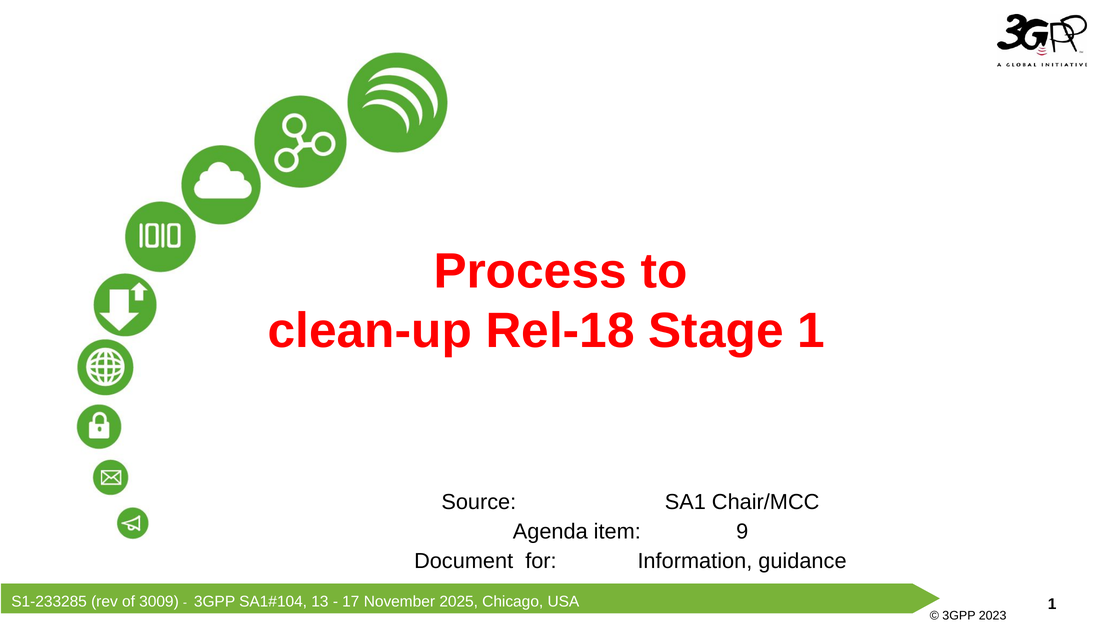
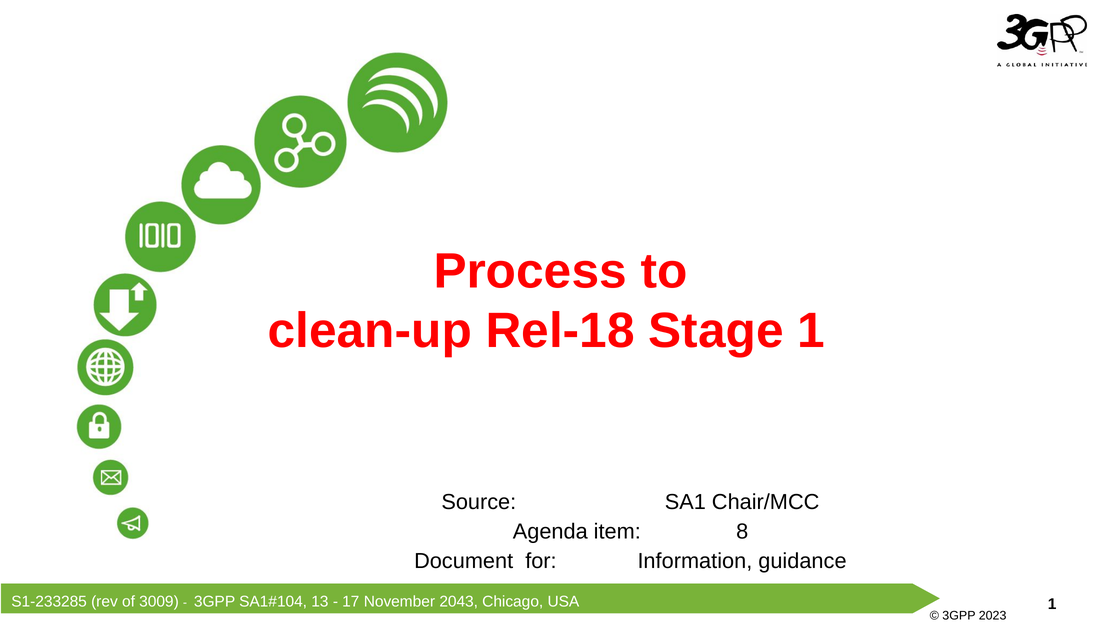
9: 9 -> 8
2025: 2025 -> 2043
